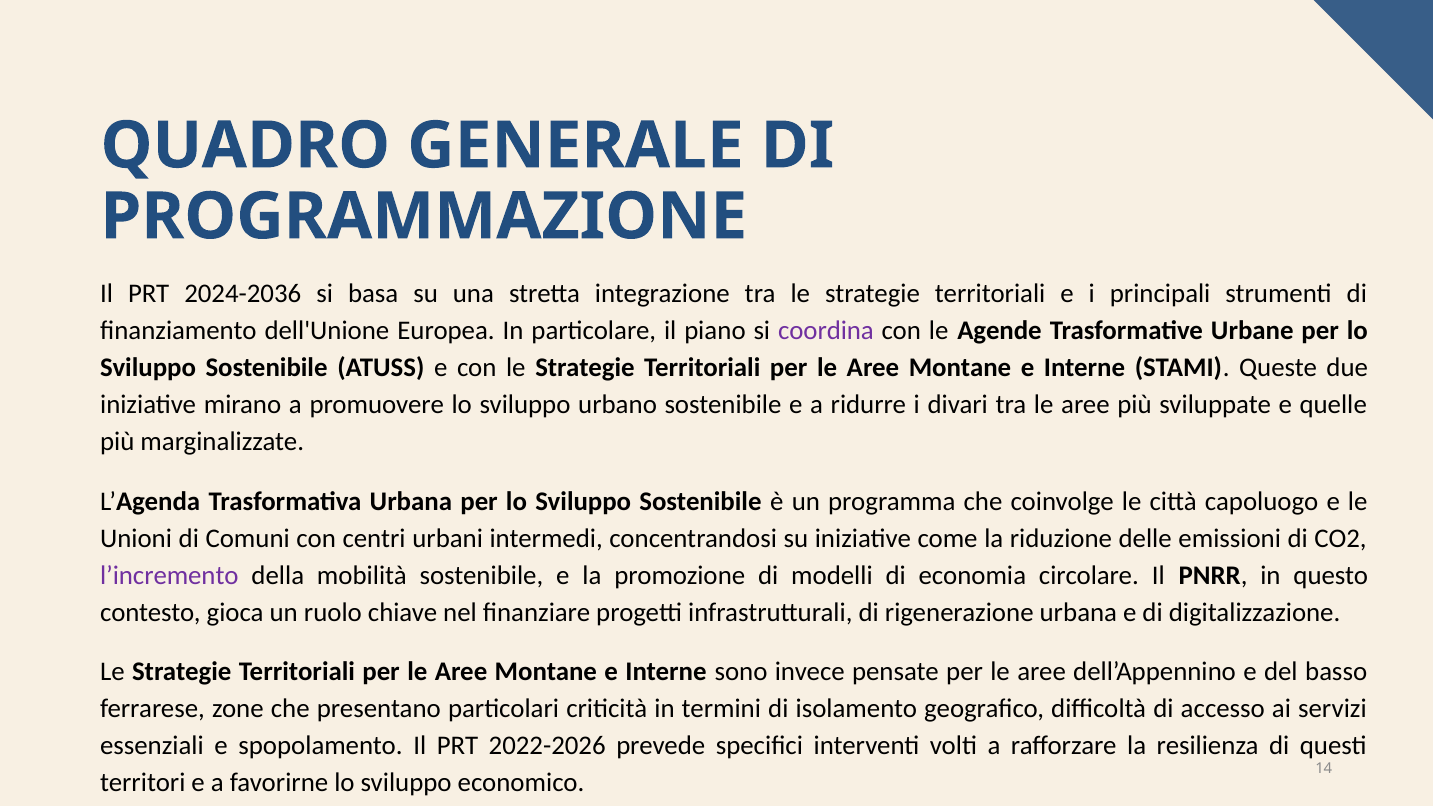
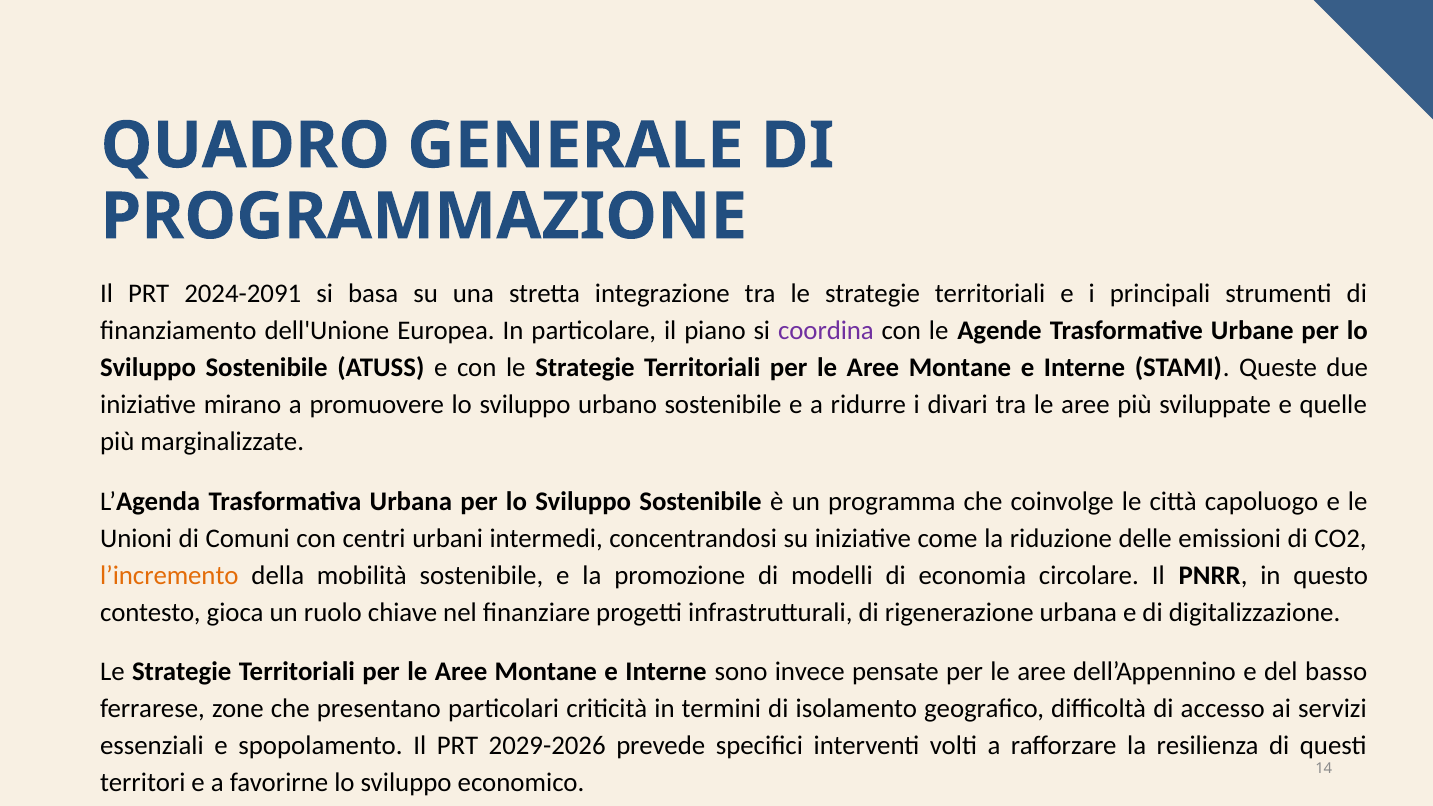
2024-2036: 2024-2036 -> 2024-2091
l’incremento colour: purple -> orange
2022-2026: 2022-2026 -> 2029-2026
